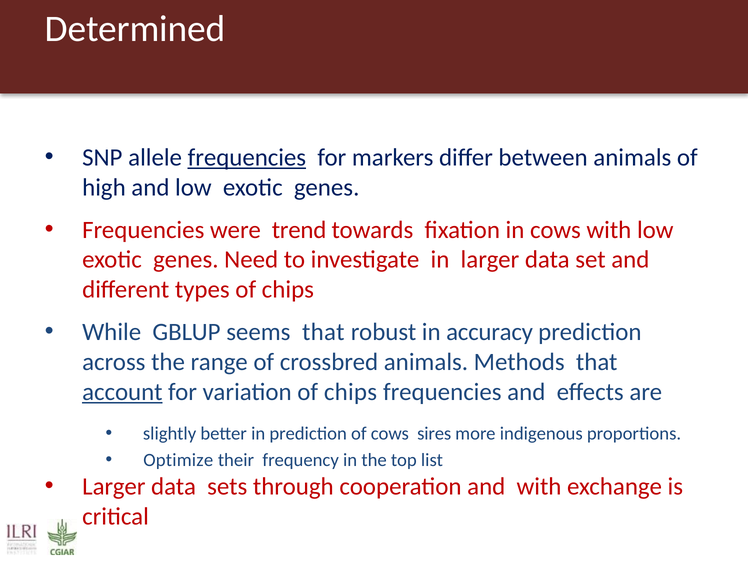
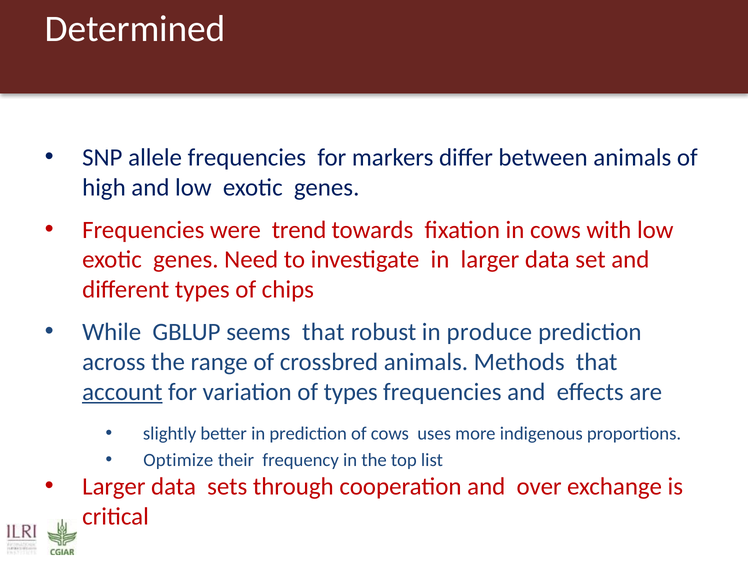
frequencies at (247, 158) underline: present -> none
accuracy: accuracy -> produce
variation of chips: chips -> types
sires: sires -> uses
and with: with -> over
